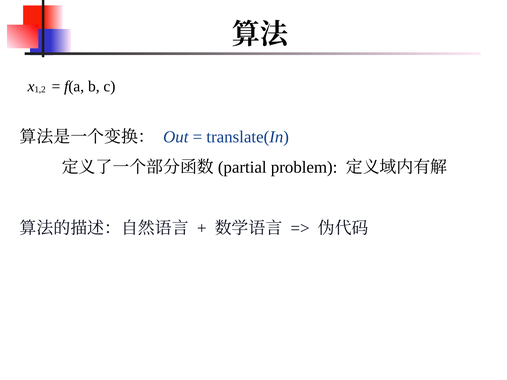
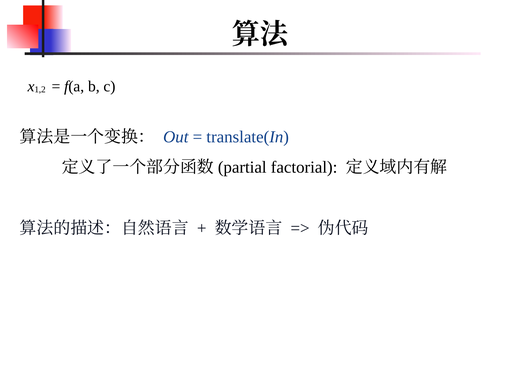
problem: problem -> factorial
